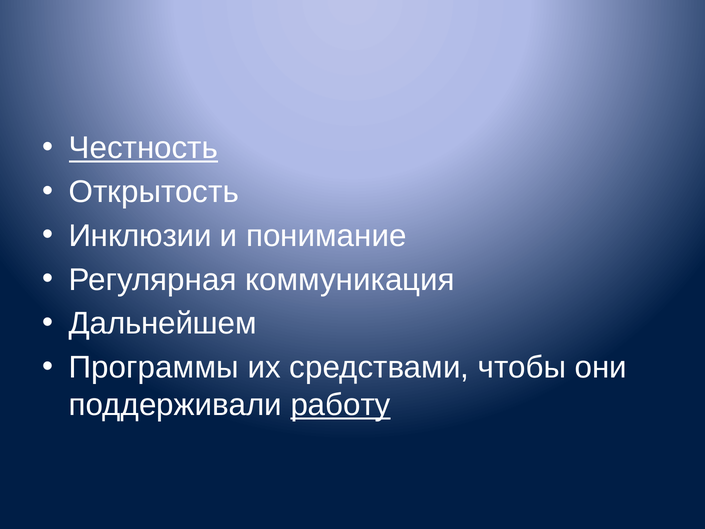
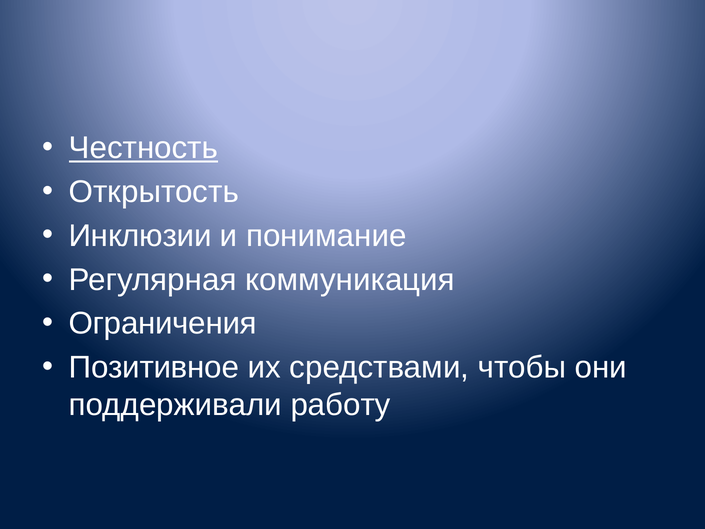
Дальнейшем: Дальнейшем -> Ограничения
Программы: Программы -> Позитивное
работу underline: present -> none
